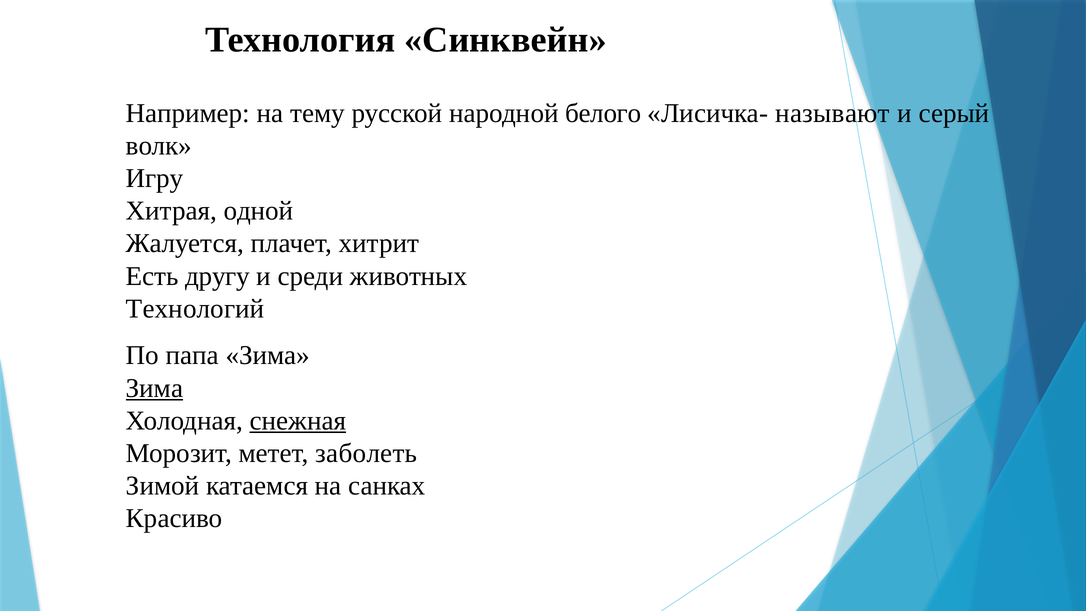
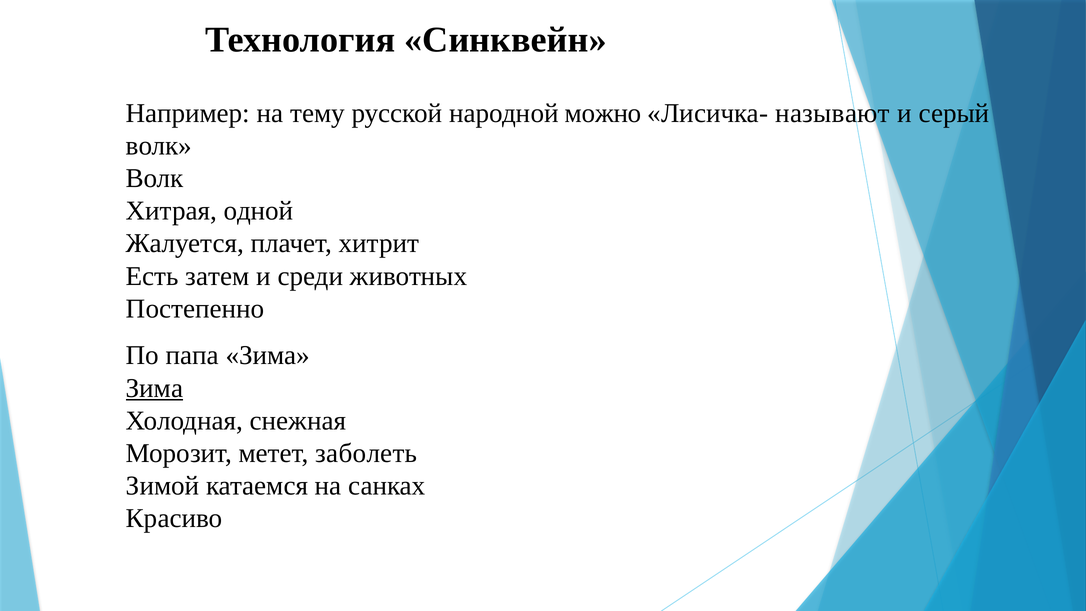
белого: белого -> можно
Игру at (155, 178): Игру -> Волк
другу: другу -> затем
Технологий: Технологий -> Постепенно
снежная underline: present -> none
